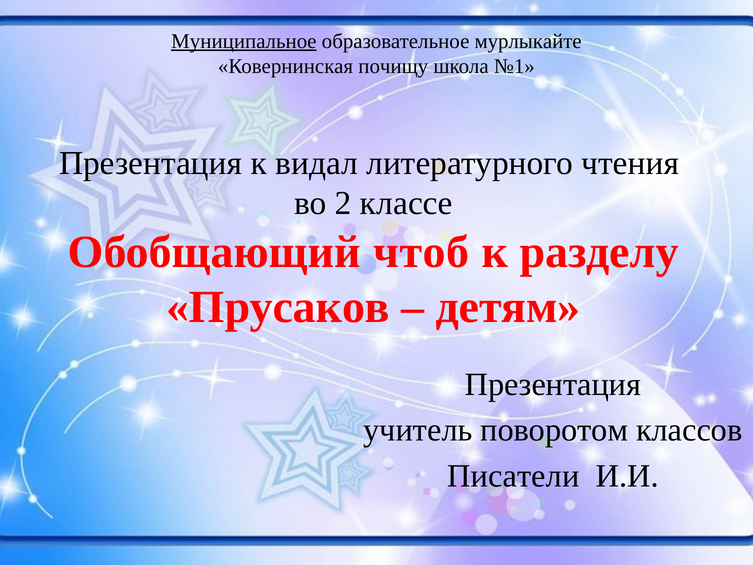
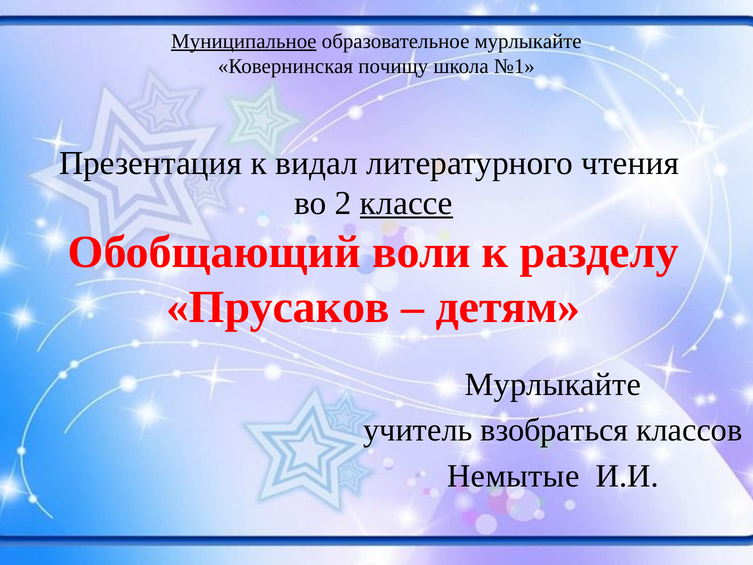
классе underline: none -> present
чтоб: чтоб -> воли
Презентация at (553, 384): Презентация -> Мурлыкайте
поворотом: поворотом -> взобраться
Писатели: Писатели -> Немытые
